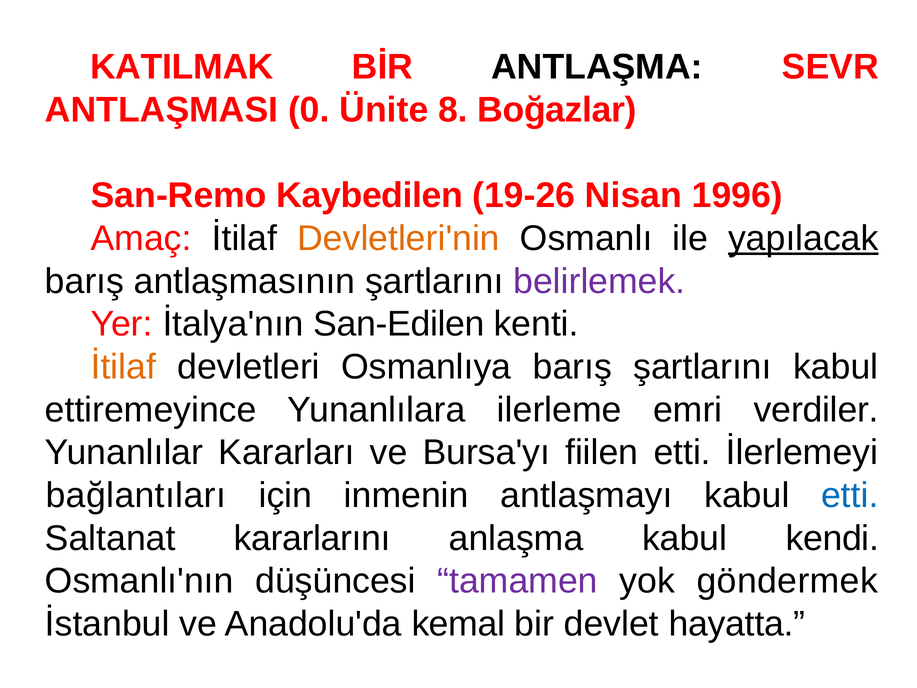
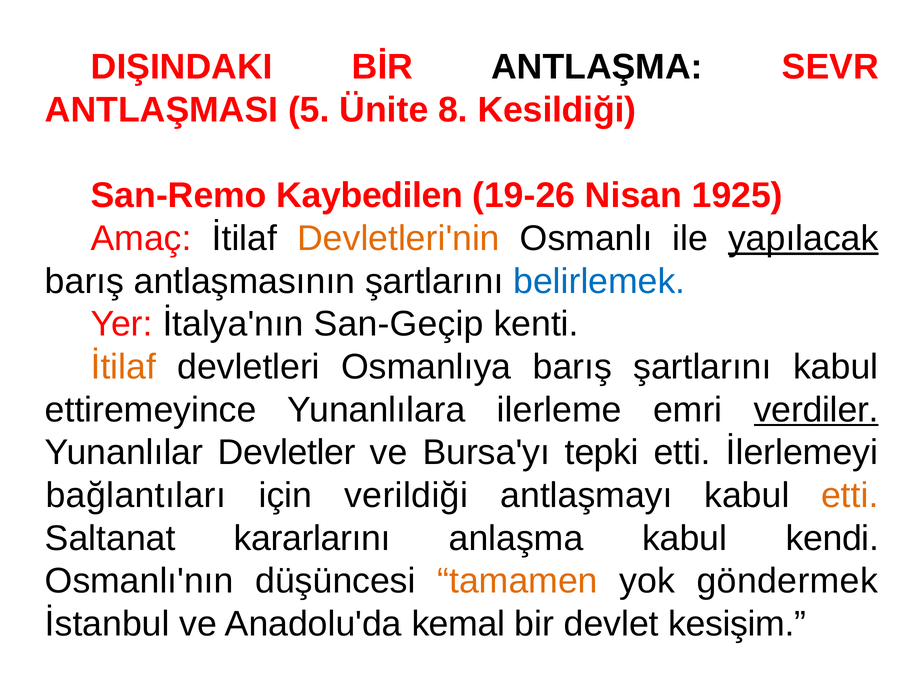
KATILMAK: KATILMAK -> DIŞINDAKI
0: 0 -> 5
Boğazlar: Boğazlar -> Kesildiği
1996: 1996 -> 1925
belirlemek colour: purple -> blue
San-Edilen: San-Edilen -> San-Geçip
verdiler underline: none -> present
Kararları: Kararları -> Devletler
fiilen: fiilen -> tepki
inmenin: inmenin -> verildiği
etti at (850, 495) colour: blue -> orange
tamamen colour: purple -> orange
hayatta: hayatta -> kesişim
